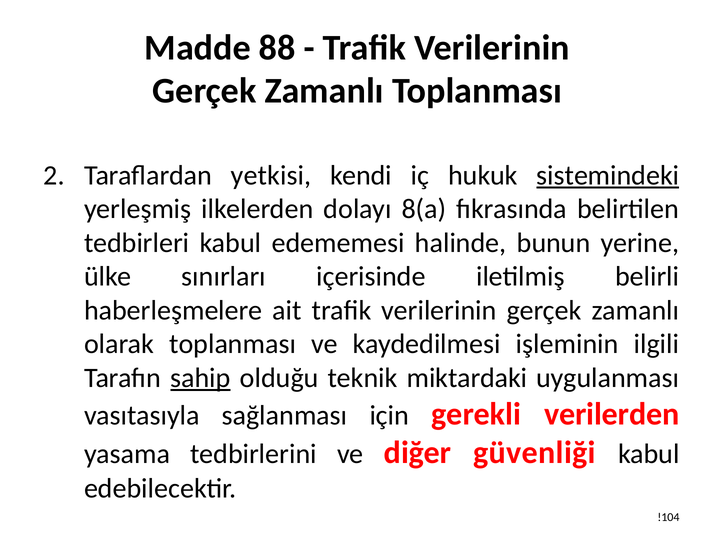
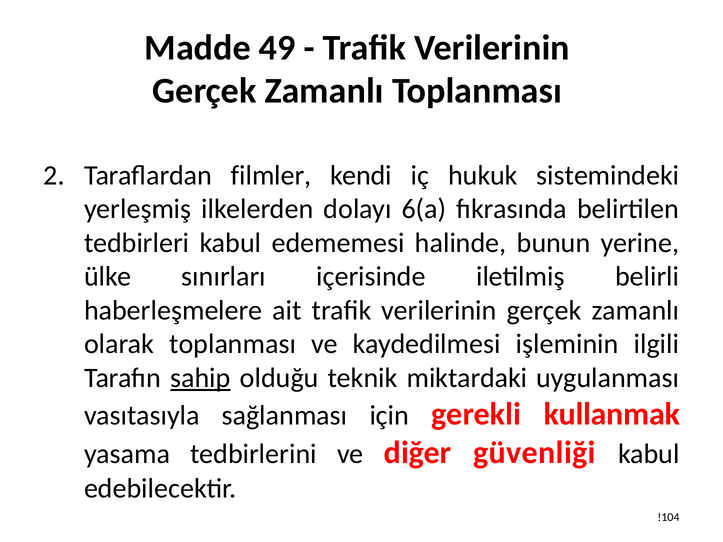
88: 88 -> 49
yetkisi: yetkisi -> filmler
sistemindeki underline: present -> none
8(a: 8(a -> 6(a
verilerden: verilerden -> kullanmak
